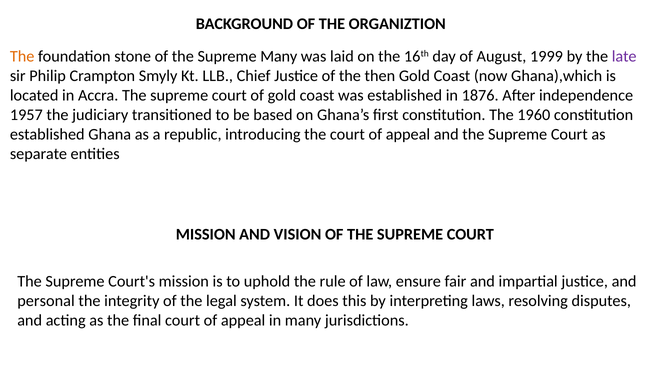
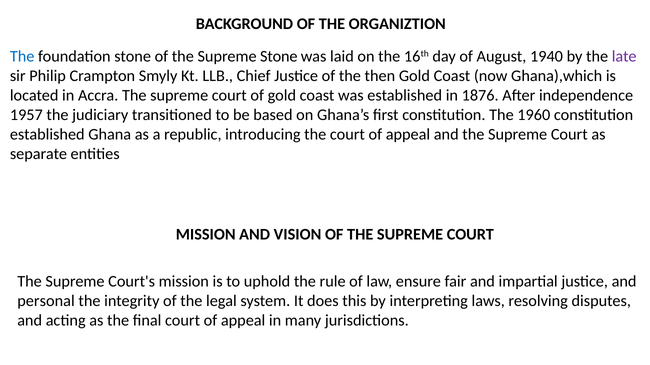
The at (22, 56) colour: orange -> blue
Supreme Many: Many -> Stone
1999: 1999 -> 1940
